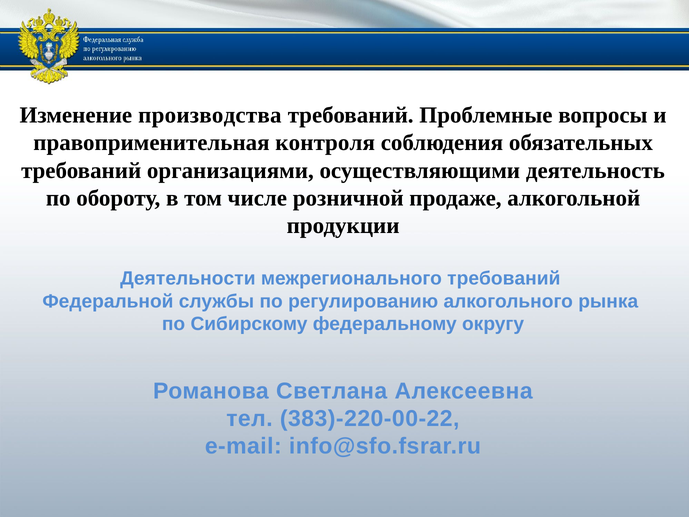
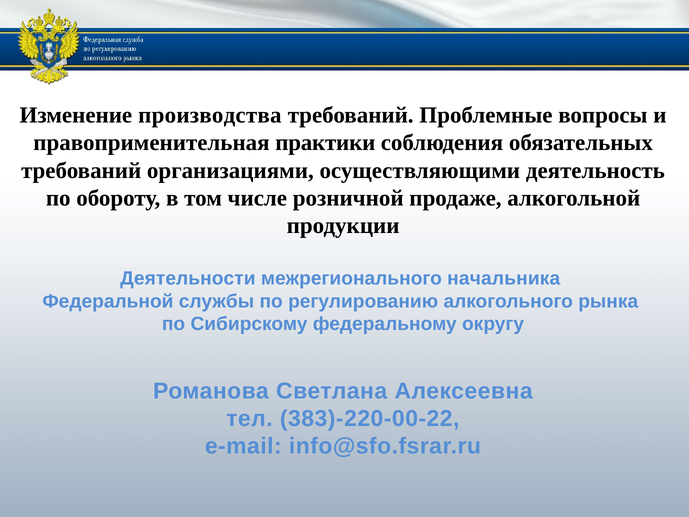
контроля: контроля -> практики
межрегионального требований: требований -> начальника
